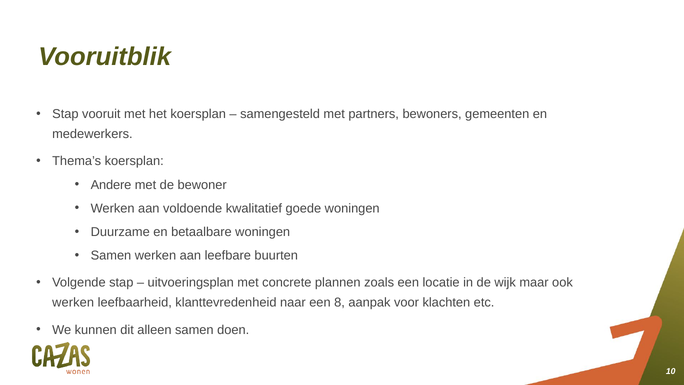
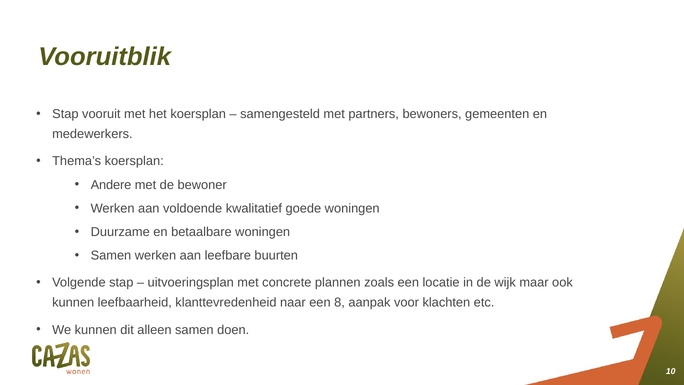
werken at (73, 302): werken -> kunnen
